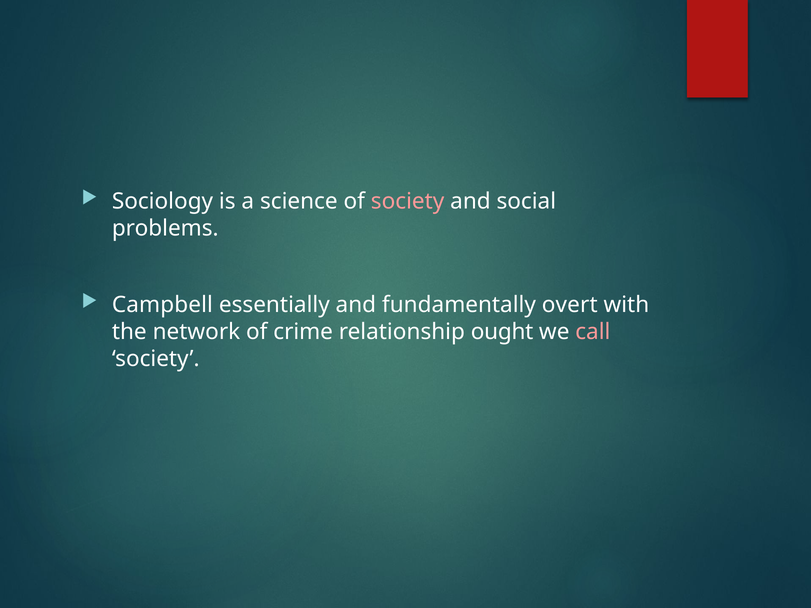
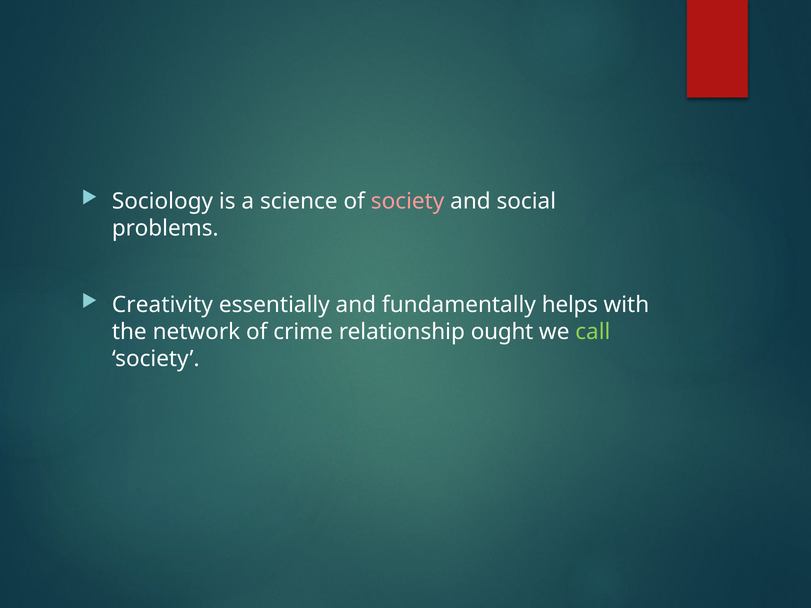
Campbell: Campbell -> Creativity
overt: overt -> helps
call colour: pink -> light green
